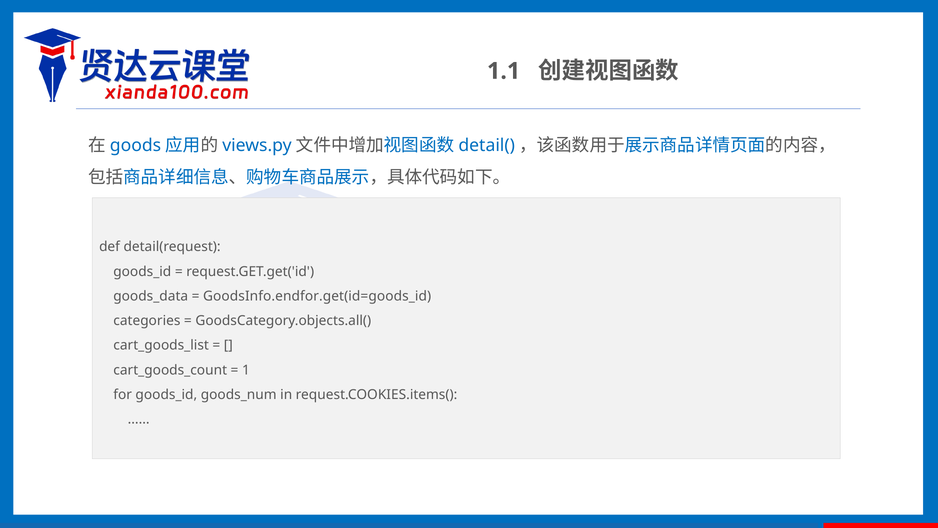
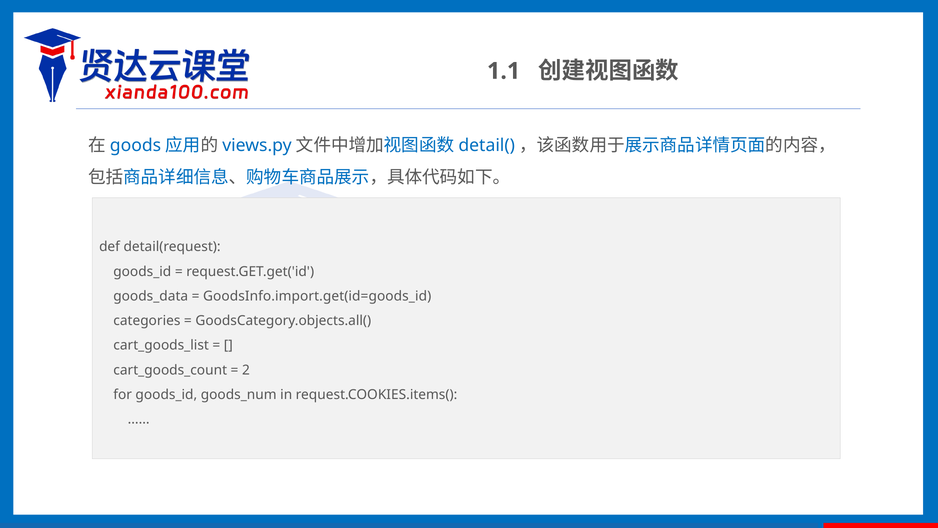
GoodsInfo.endfor.get(id=goods_id: GoodsInfo.endfor.get(id=goods_id -> GoodsInfo.import.get(id=goods_id
1: 1 -> 2
